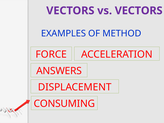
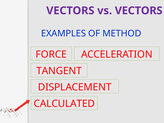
ANSWERS: ANSWERS -> TANGENT
CONSUMING: CONSUMING -> CALCULATED
